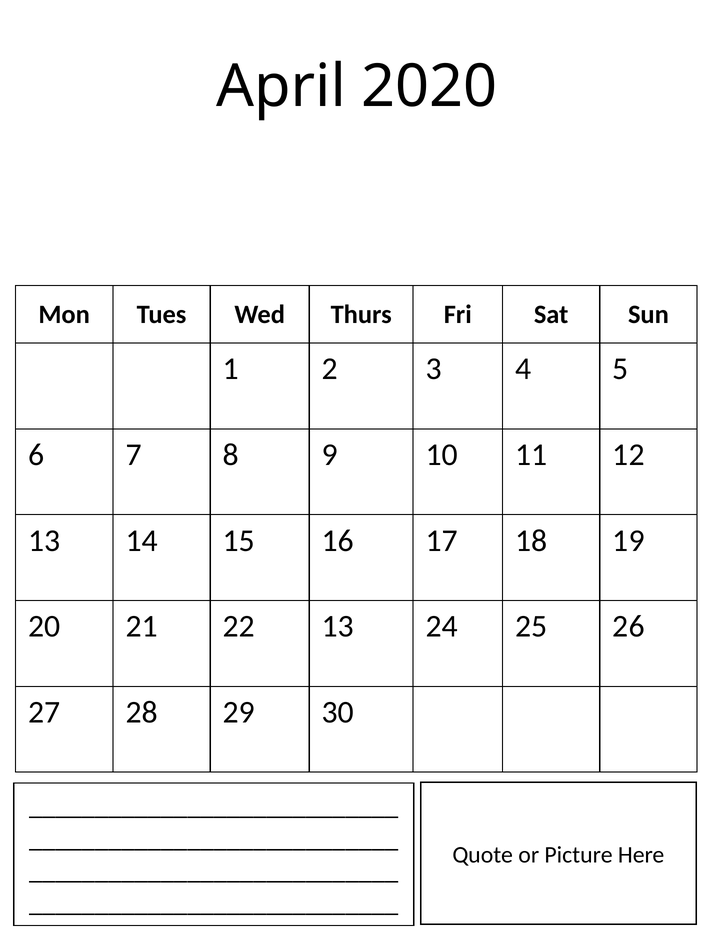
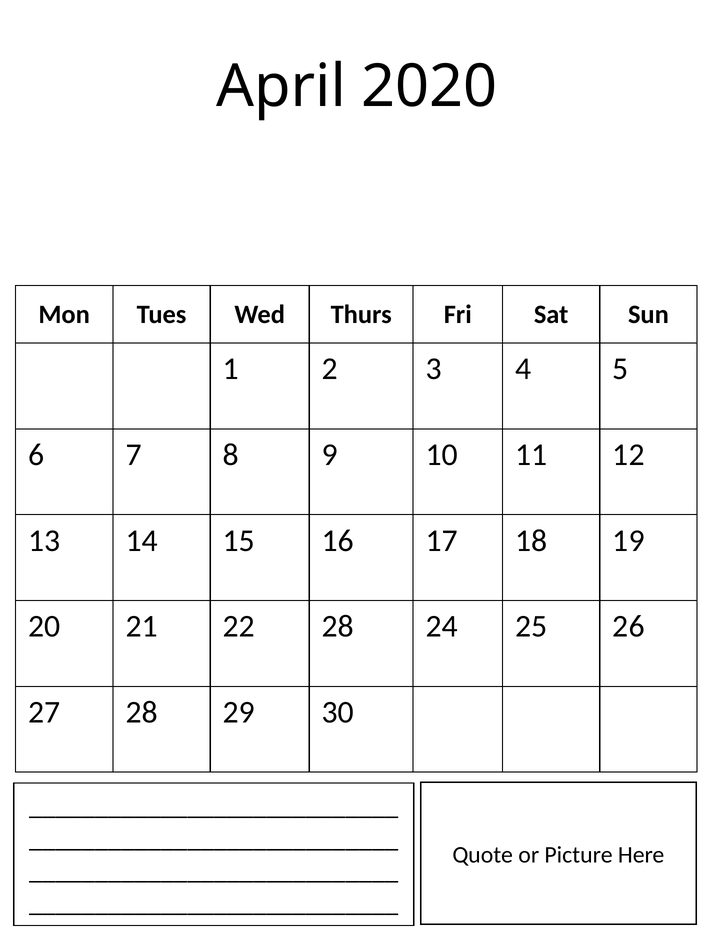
22 13: 13 -> 28
